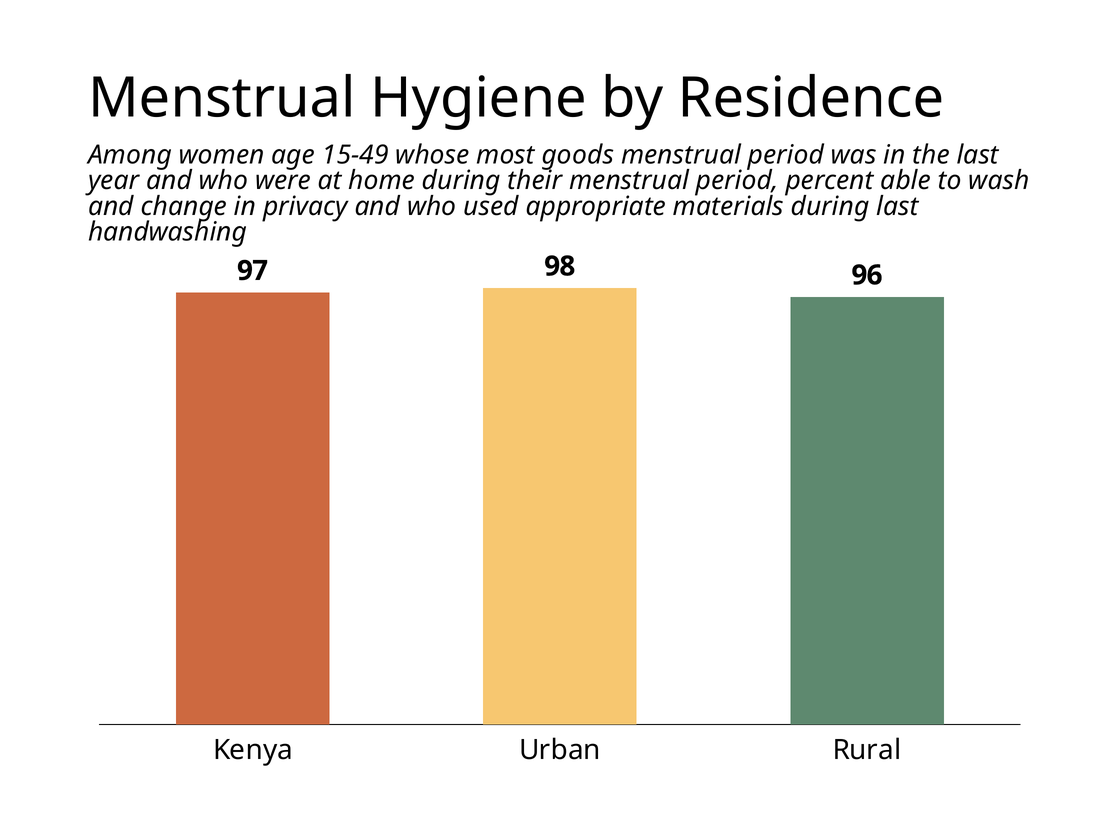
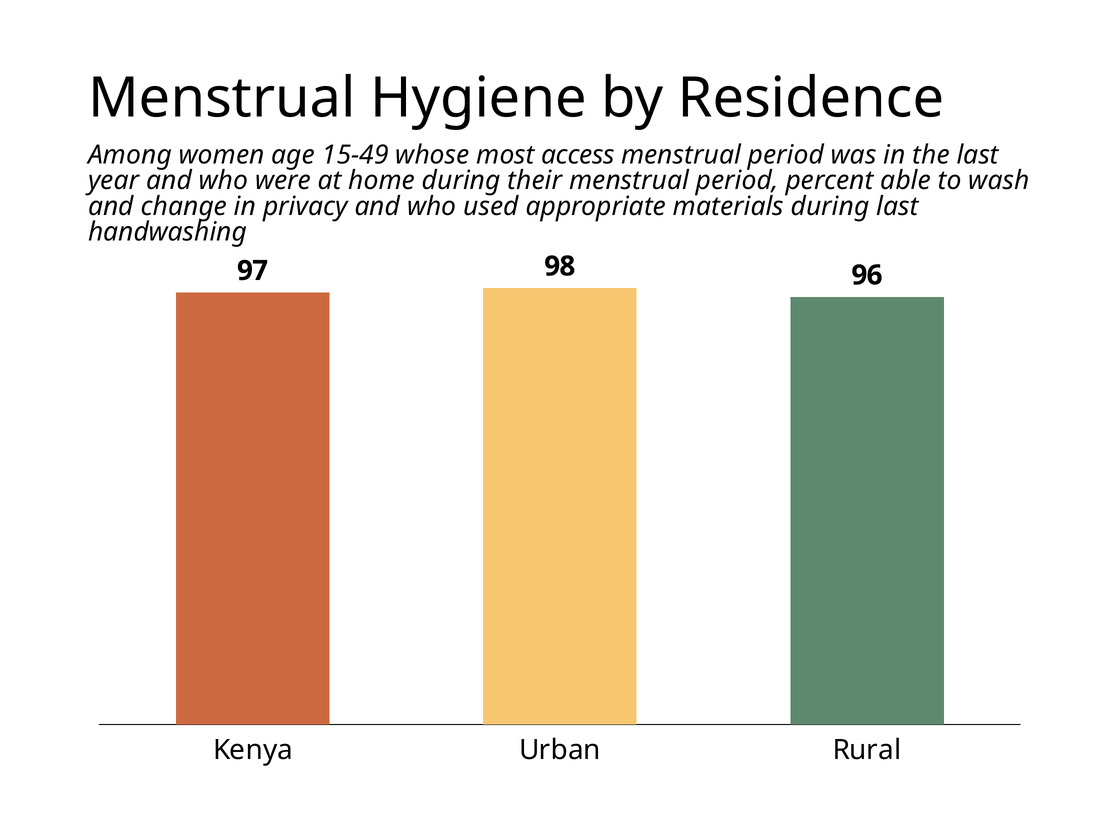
goods: goods -> access
